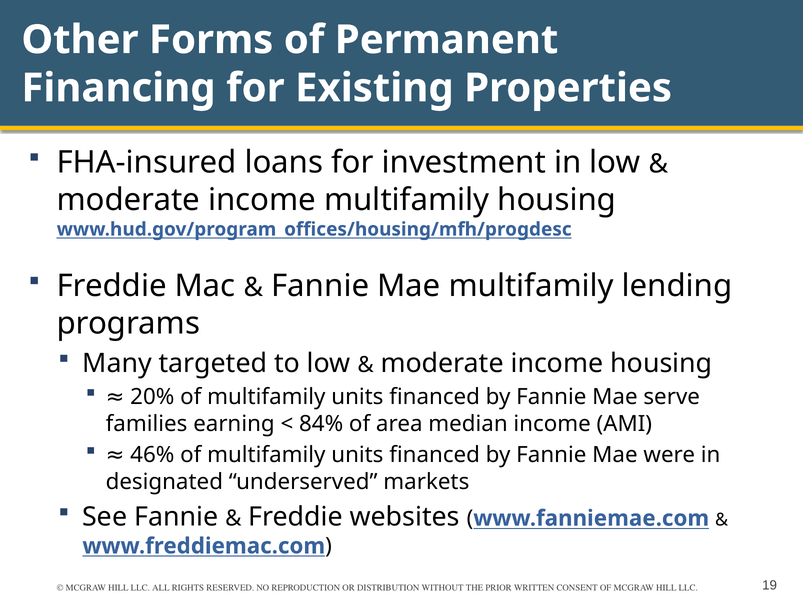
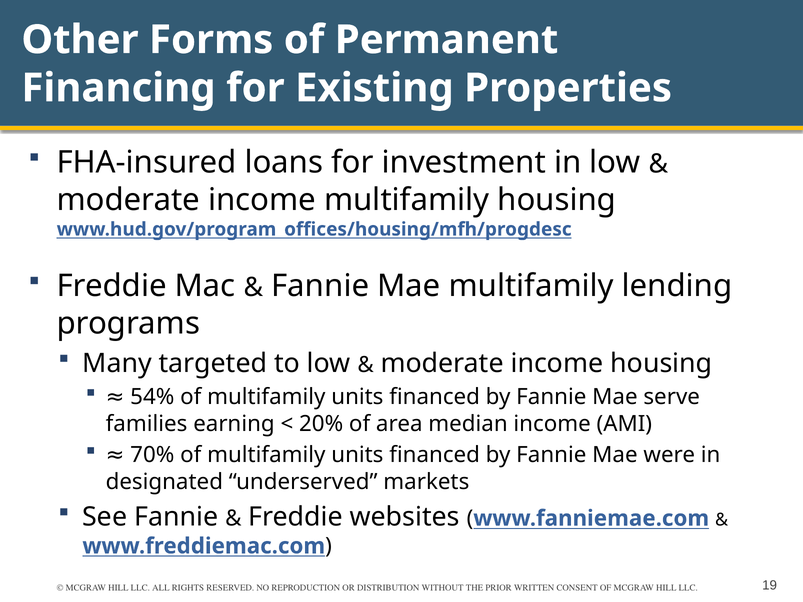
20%: 20% -> 54%
84%: 84% -> 20%
46%: 46% -> 70%
